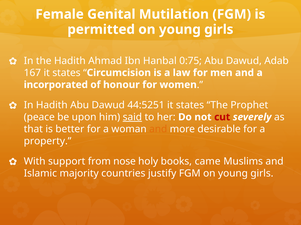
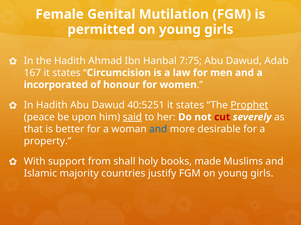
0:75: 0:75 -> 7:75
44:5251: 44:5251 -> 40:5251
Prophet underline: none -> present
and at (158, 129) colour: orange -> blue
nose: nose -> shall
came: came -> made
